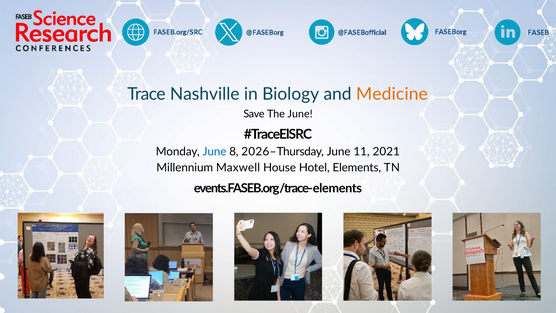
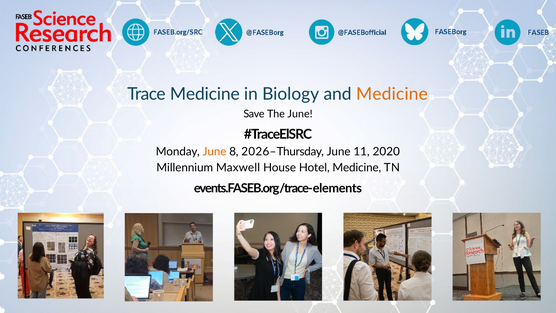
Trace Nashville: Nashville -> Medicine
June at (215, 152) colour: blue -> orange
2021: 2021 -> 2020
Hotel Elements: Elements -> Medicine
